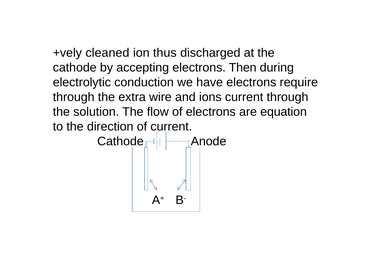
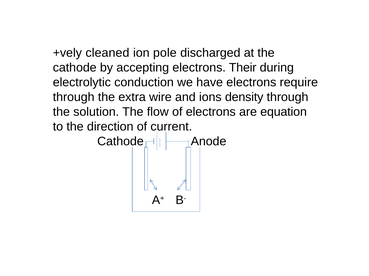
thus: thus -> pole
Then: Then -> Their
ions current: current -> density
